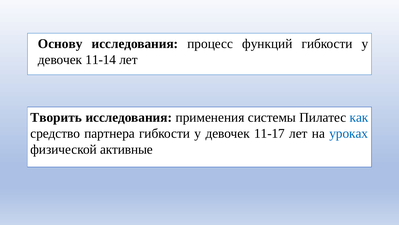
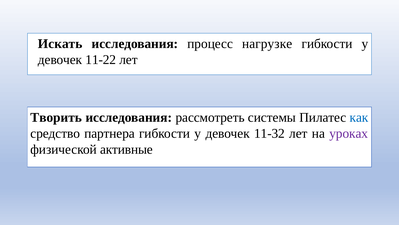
Основу: Основу -> Искать
функций: функций -> нагрузке
11-14: 11-14 -> 11-22
применения: применения -> рассмотреть
11-17: 11-17 -> 11-32
уроках colour: blue -> purple
